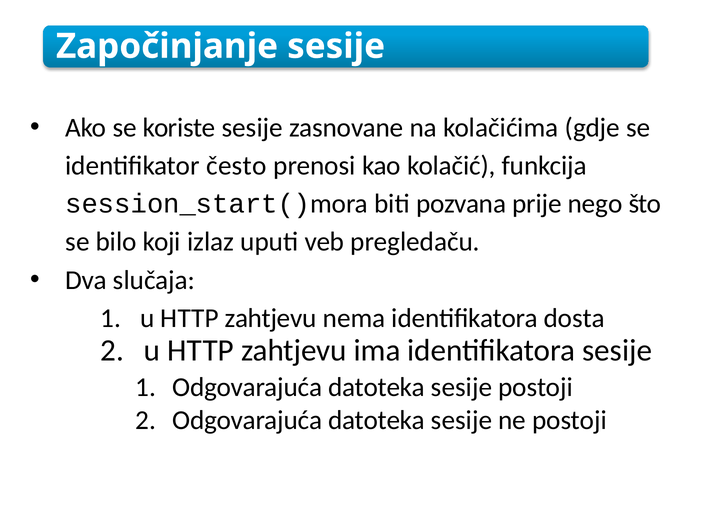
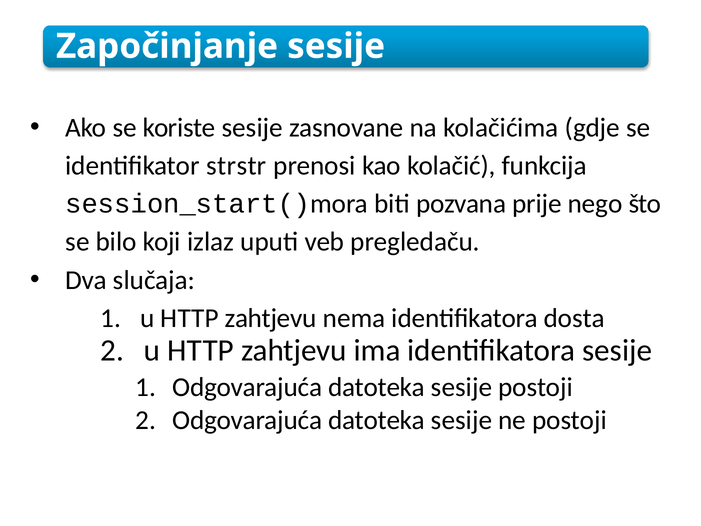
često: često -> strstr
